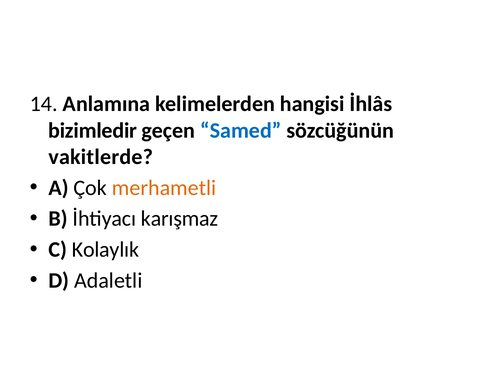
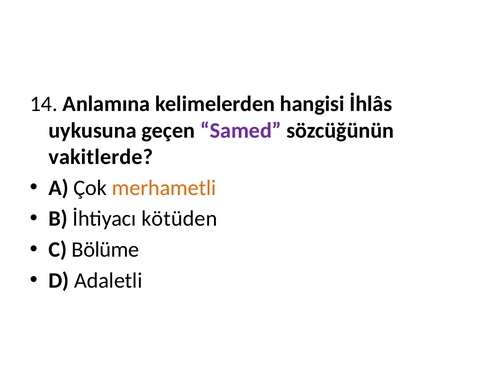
bizimledir: bizimledir -> uykusuna
Samed colour: blue -> purple
karışmaz: karışmaz -> kötüden
Kolaylık: Kolaylık -> Bölüme
